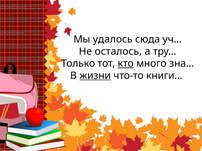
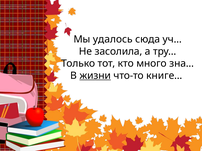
осталось: осталось -> засолила
кто underline: present -> none
книги…: книги… -> книге…
